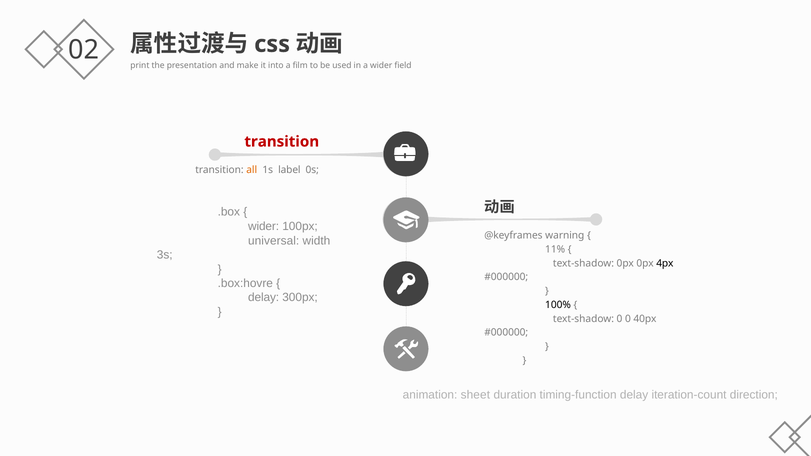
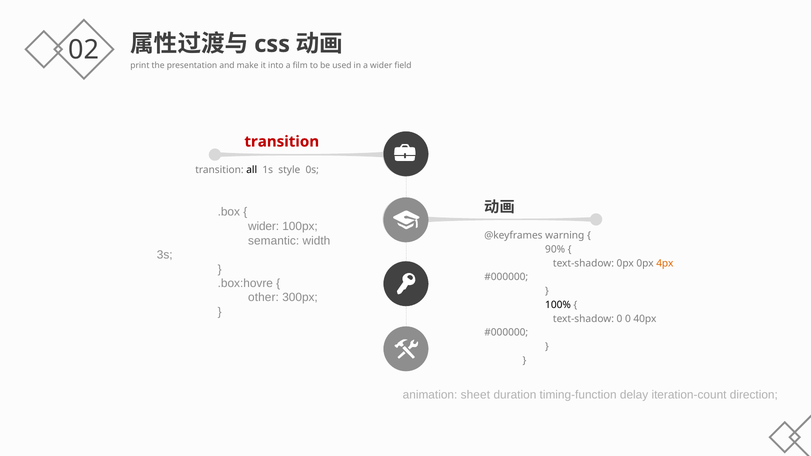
all colour: orange -> black
label: label -> style
universal: universal -> semantic
11%: 11% -> 90%
4px colour: black -> orange
delay at (264, 298): delay -> other
